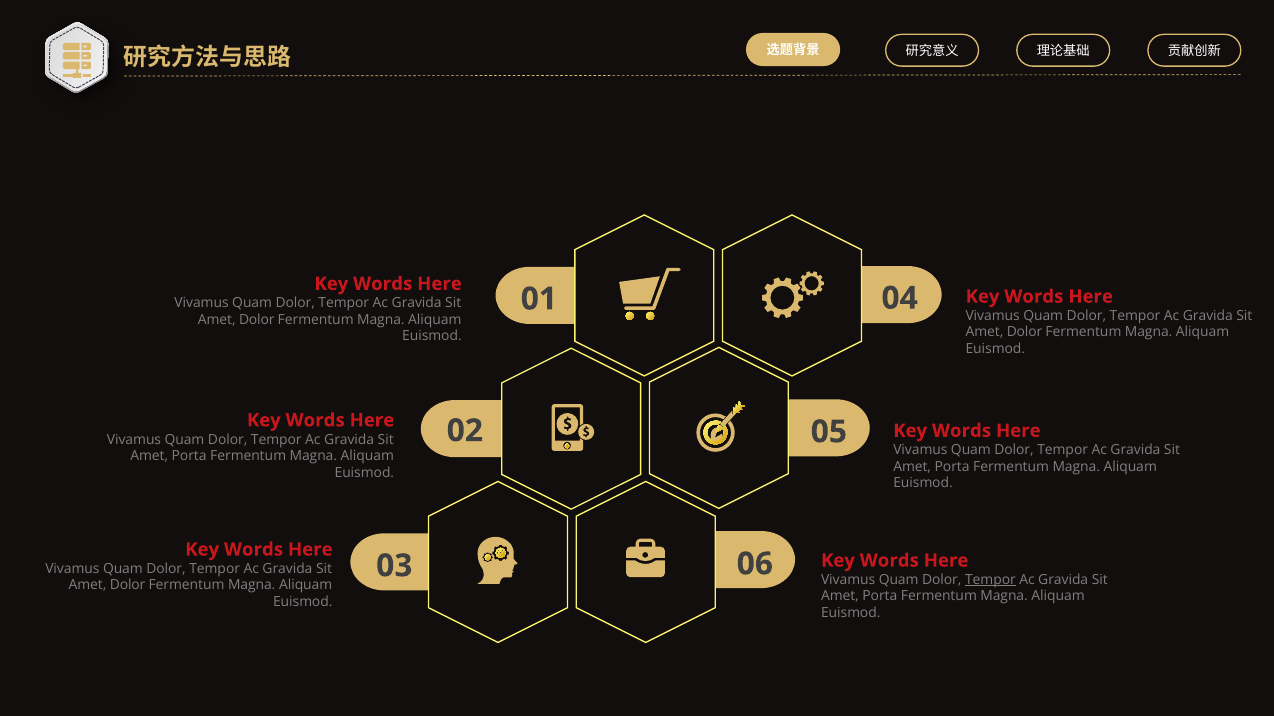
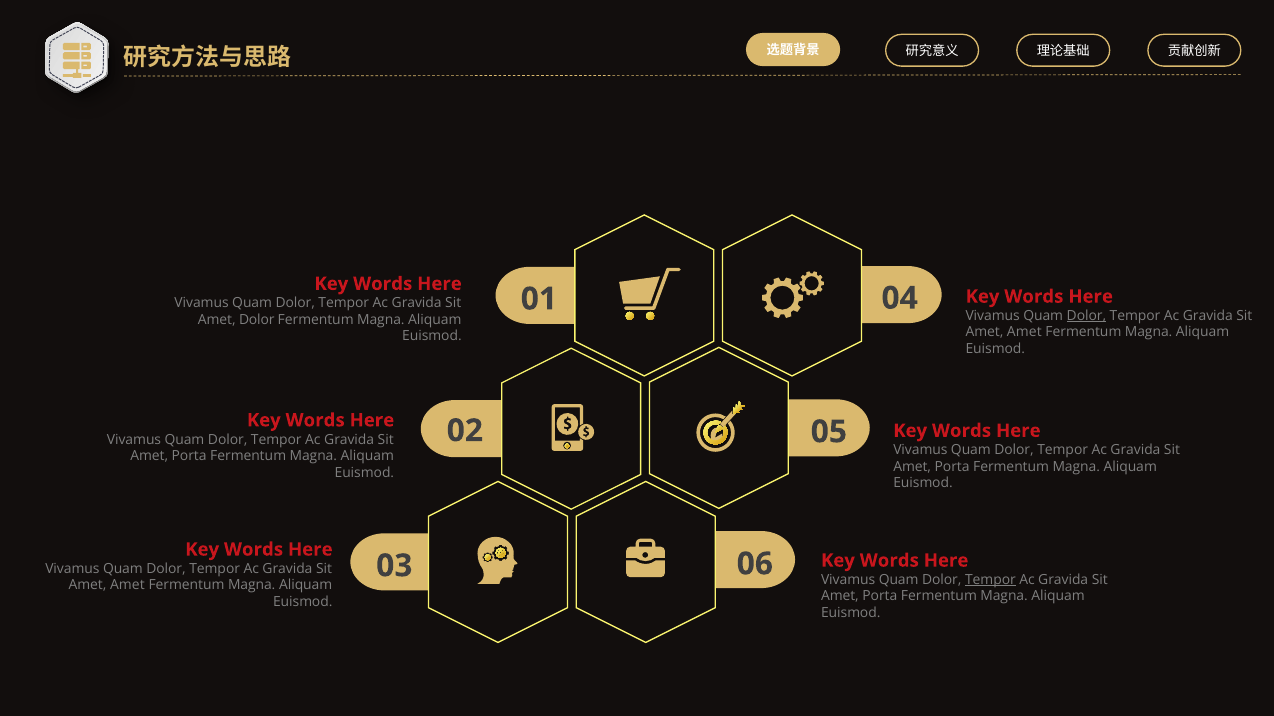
Dolor at (1086, 316) underline: none -> present
Dolor at (1025, 333): Dolor -> Amet
Dolor at (128, 586): Dolor -> Amet
